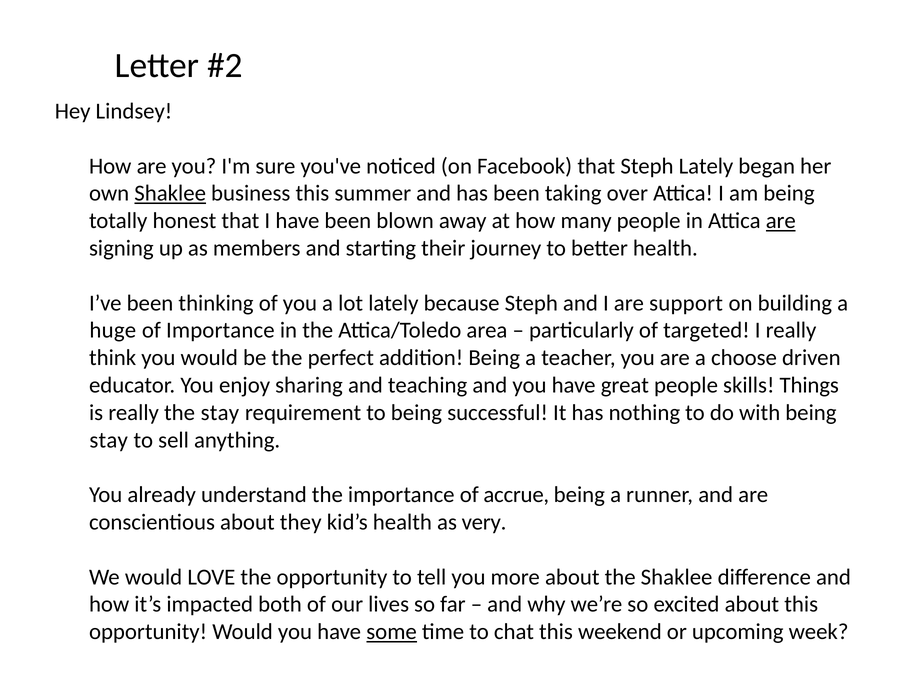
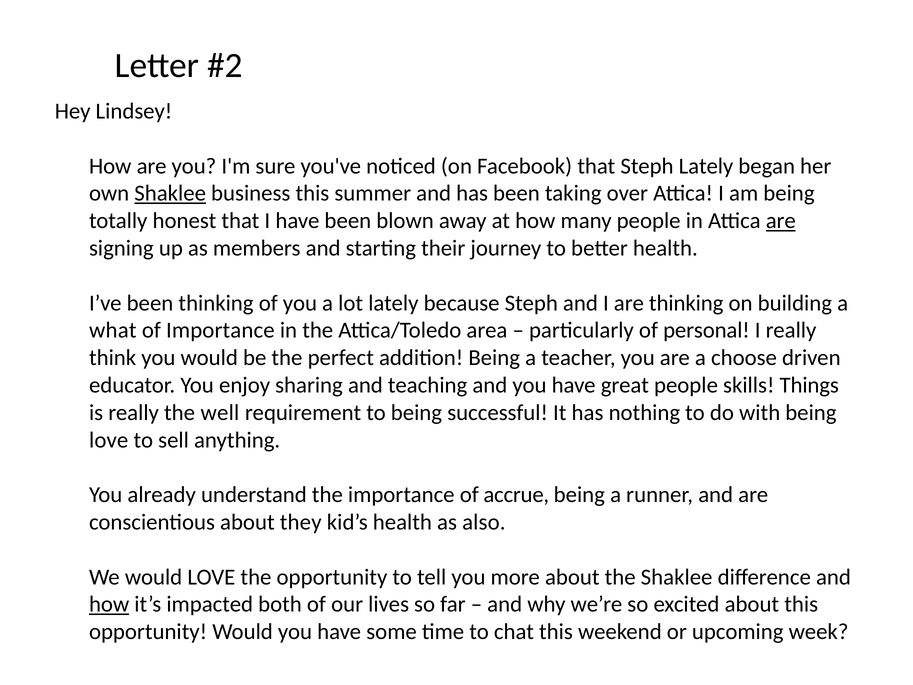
are support: support -> thinking
huge: huge -> what
targeted: targeted -> personal
the stay: stay -> well
stay at (109, 440): stay -> love
very: very -> also
how at (109, 604) underline: none -> present
some underline: present -> none
